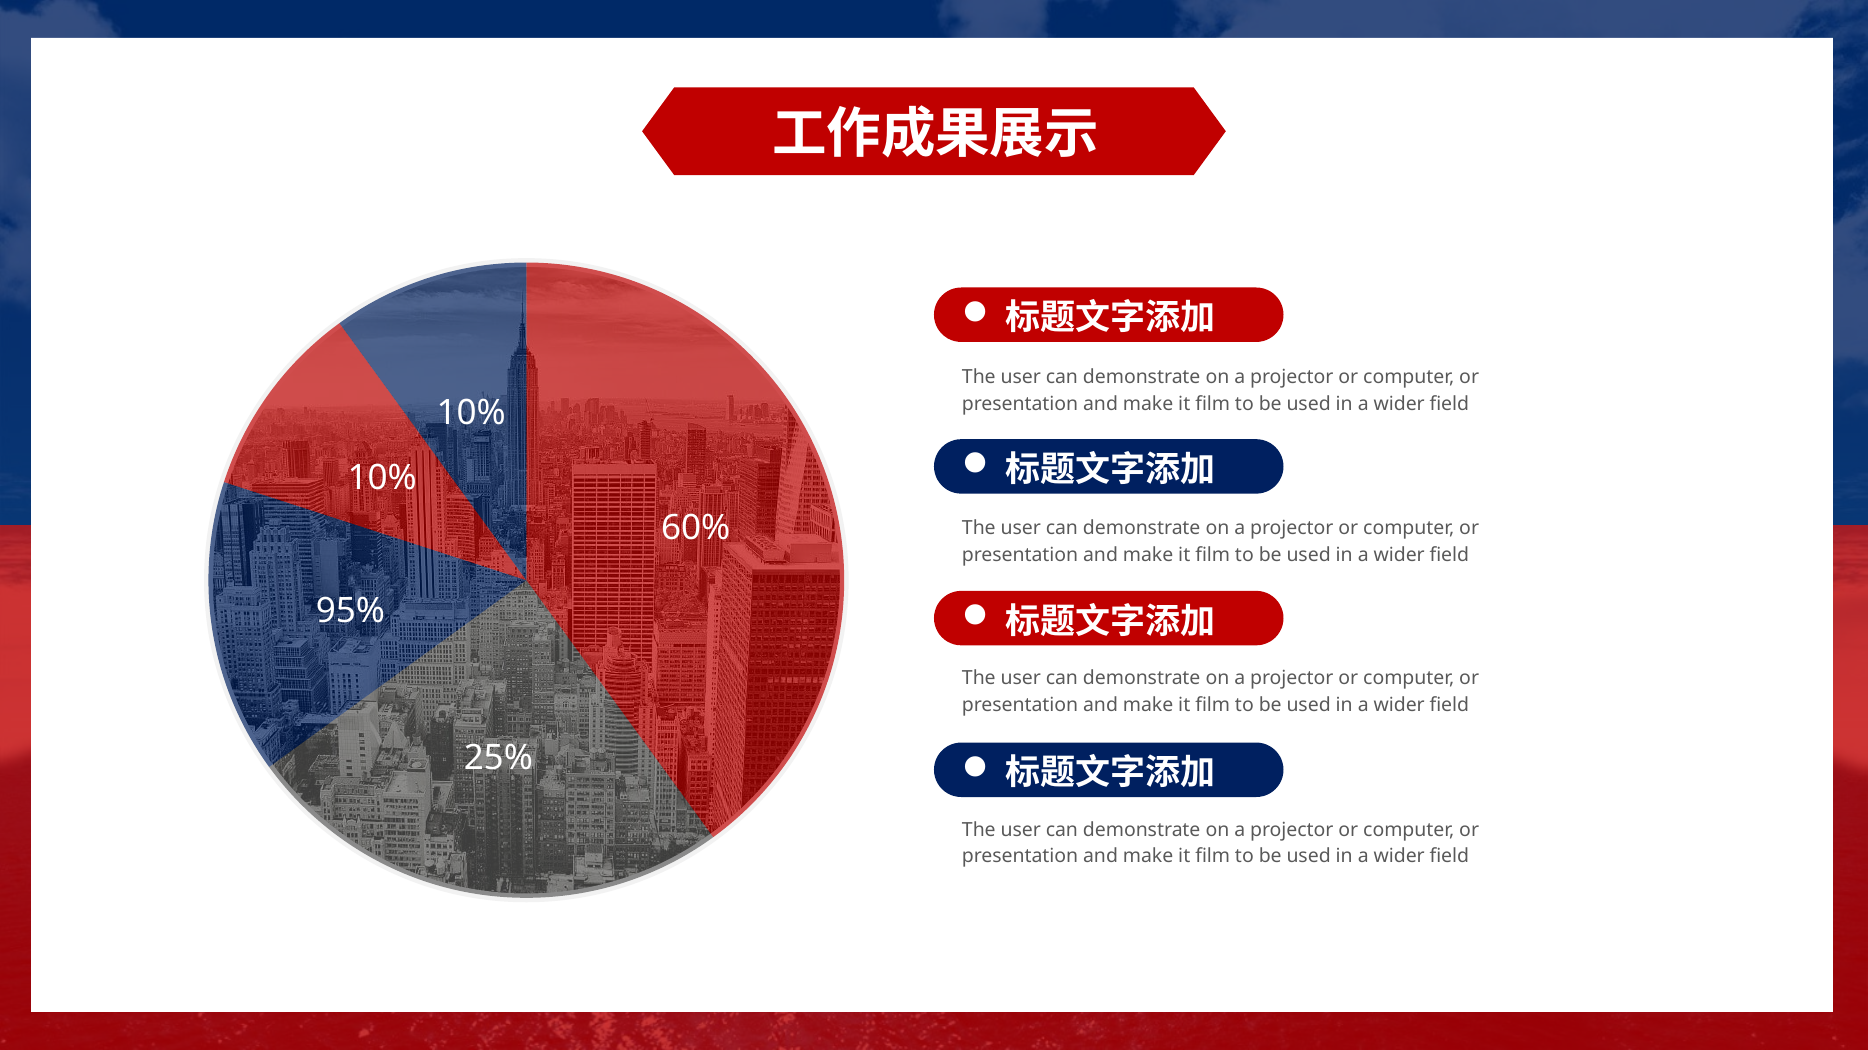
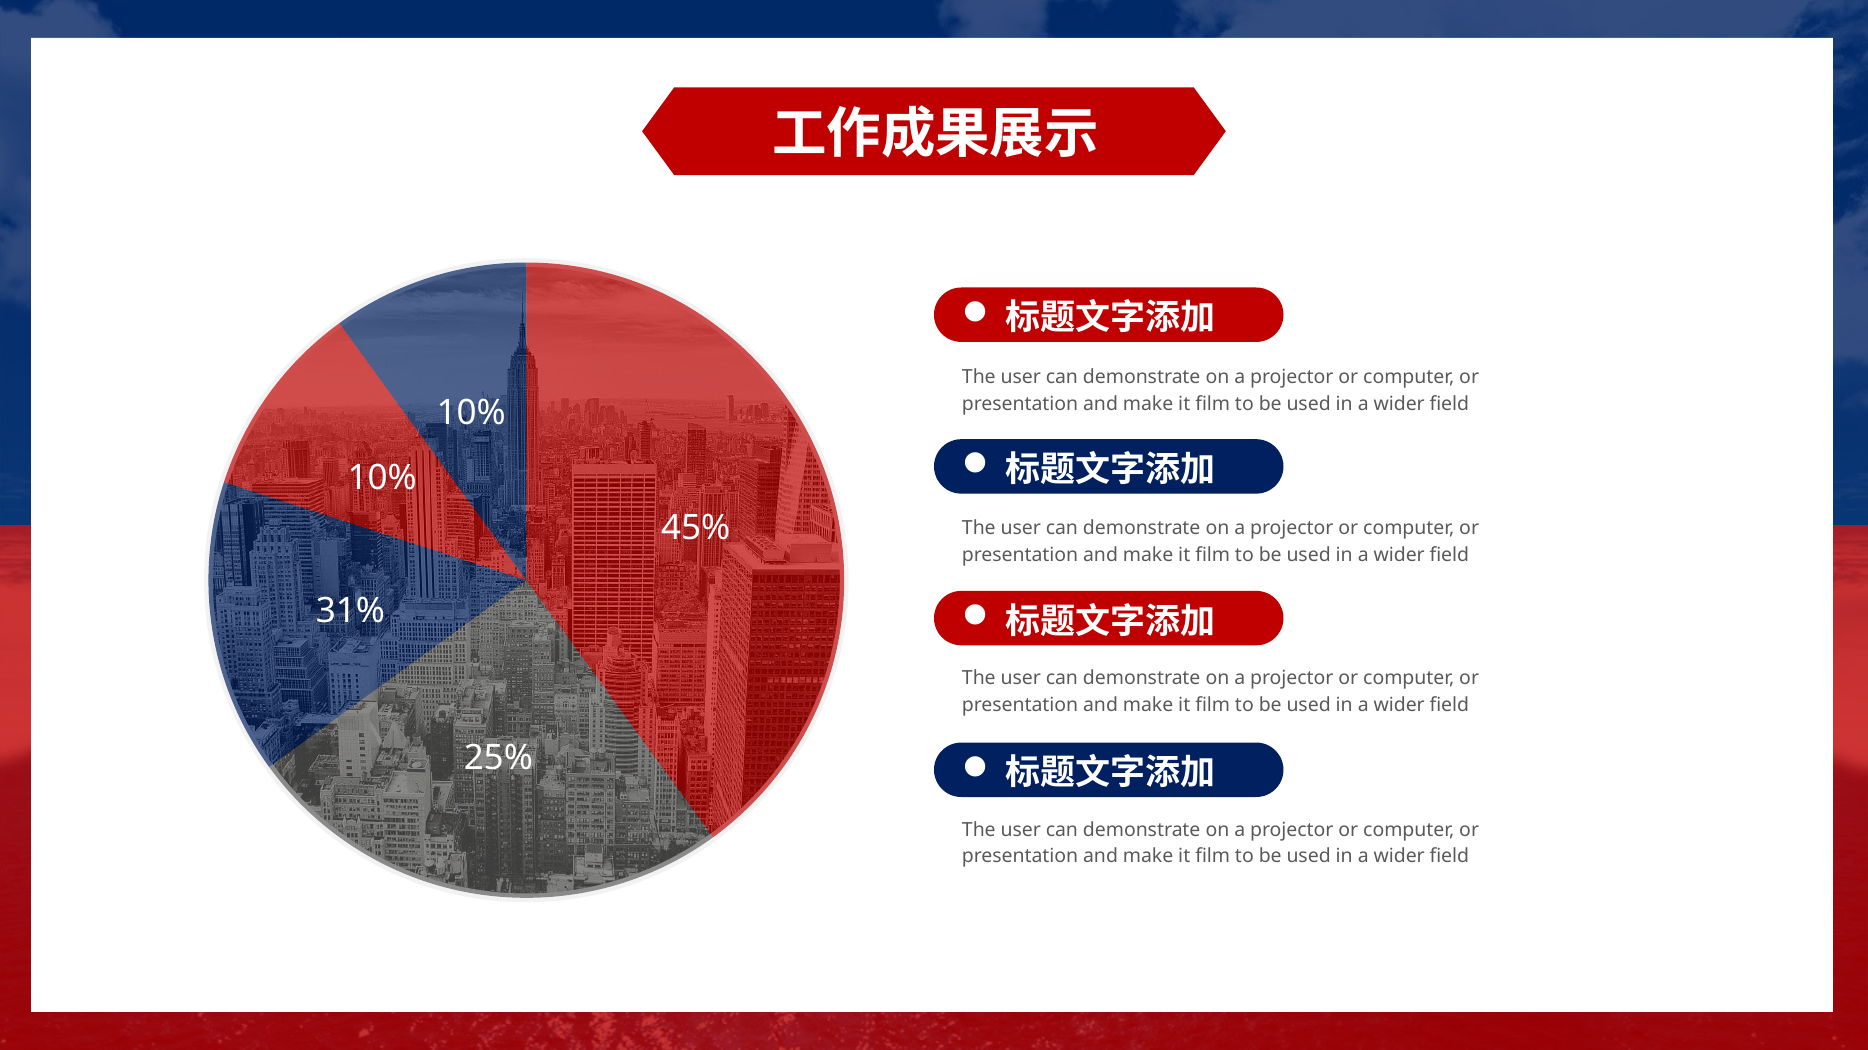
60%: 60% -> 45%
95%: 95% -> 31%
